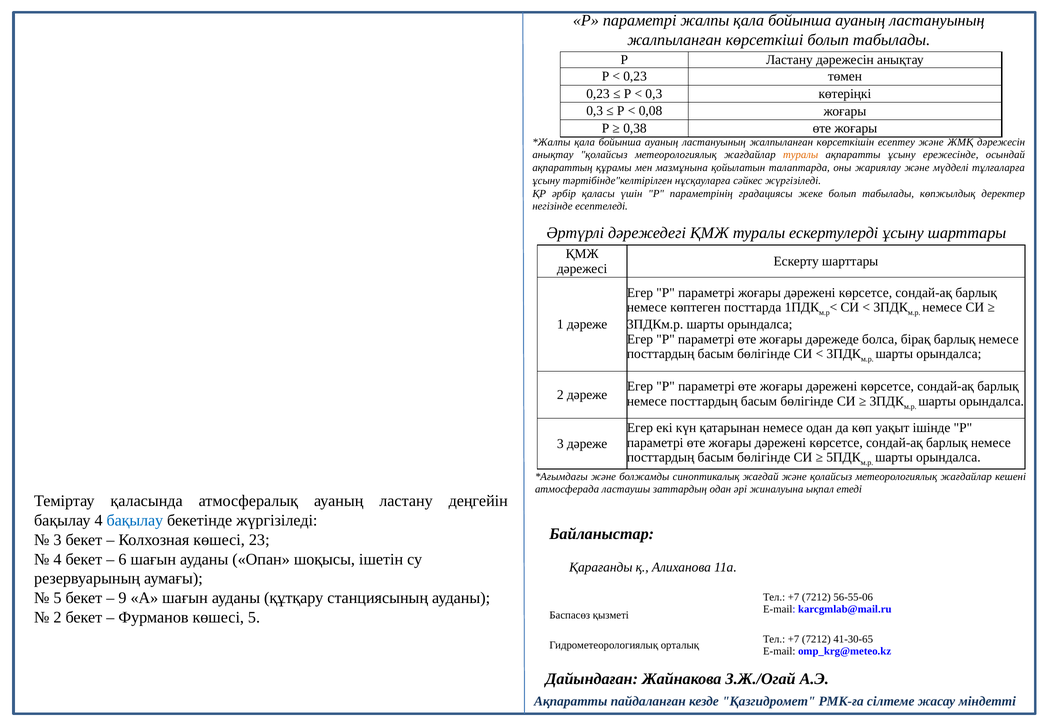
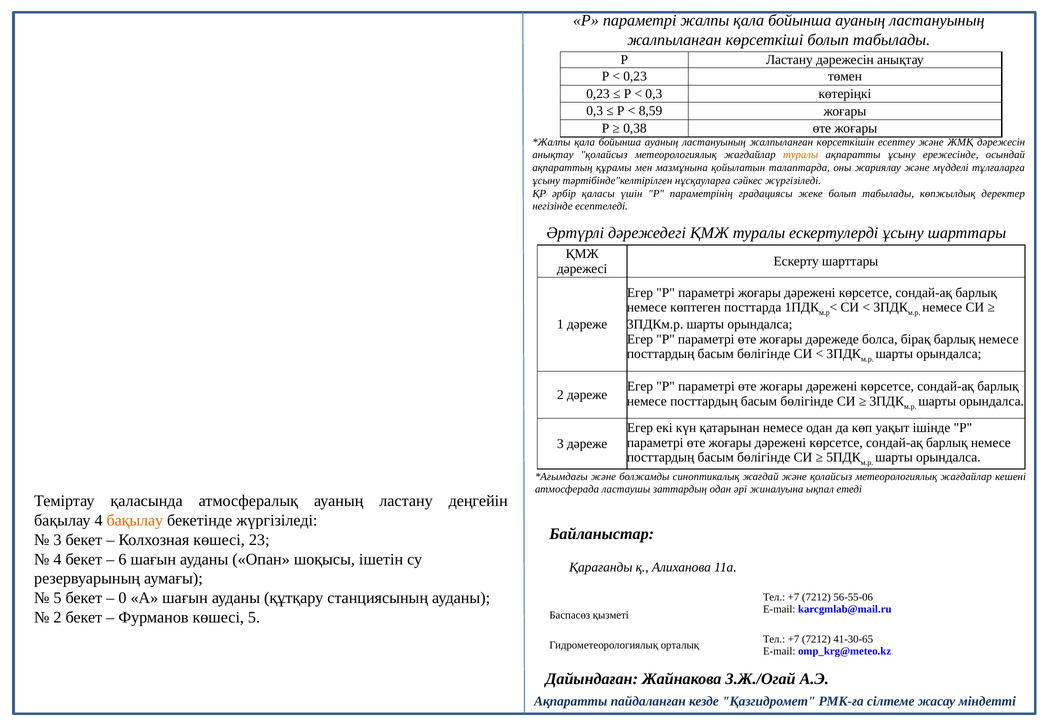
0,08: 0,08 -> 8,59
бақылау at (135, 521) colour: blue -> orange
9: 9 -> 0
